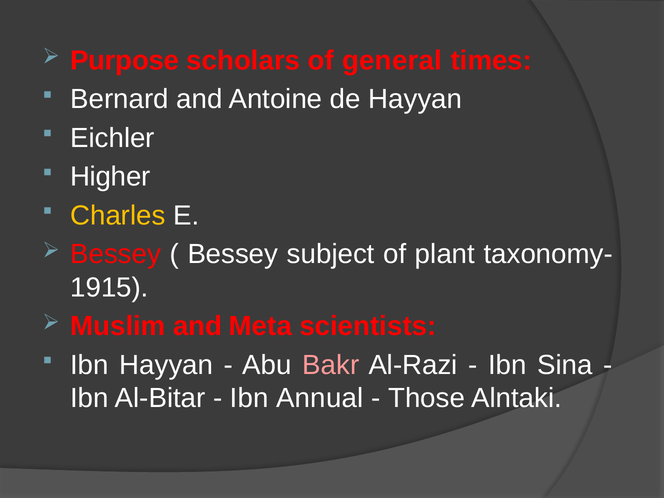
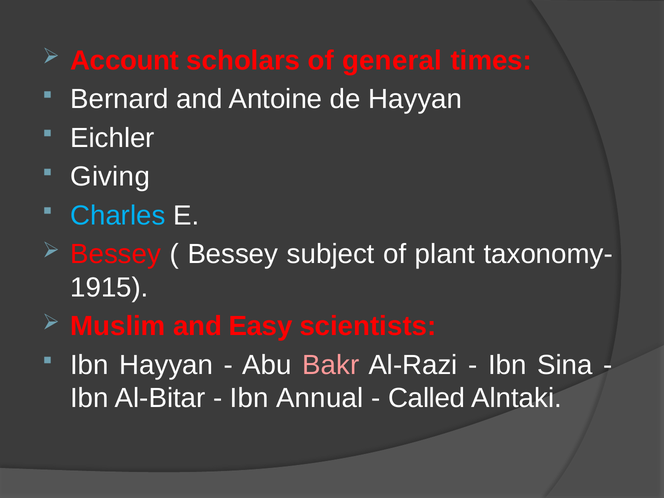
Purpose: Purpose -> Account
Higher: Higher -> Giving
Charles colour: yellow -> light blue
Meta: Meta -> Easy
Those: Those -> Called
